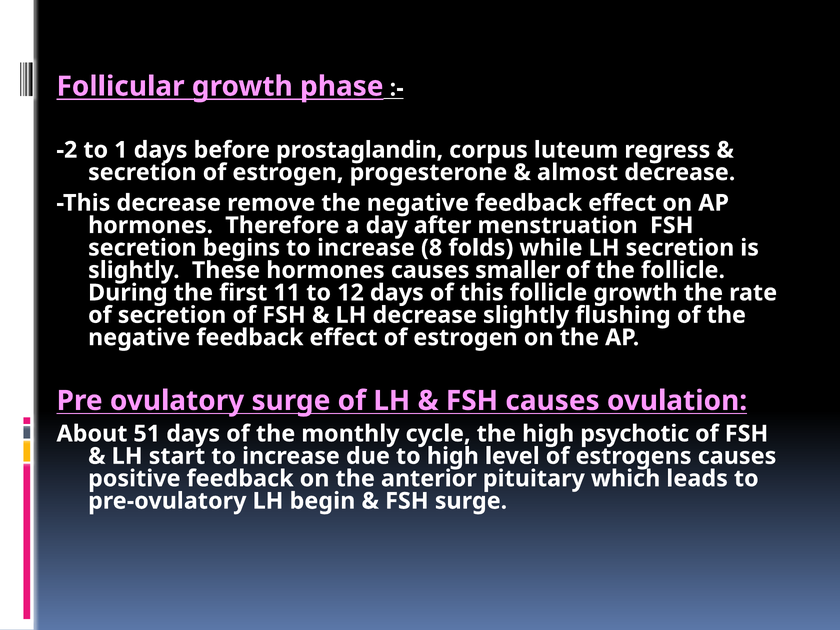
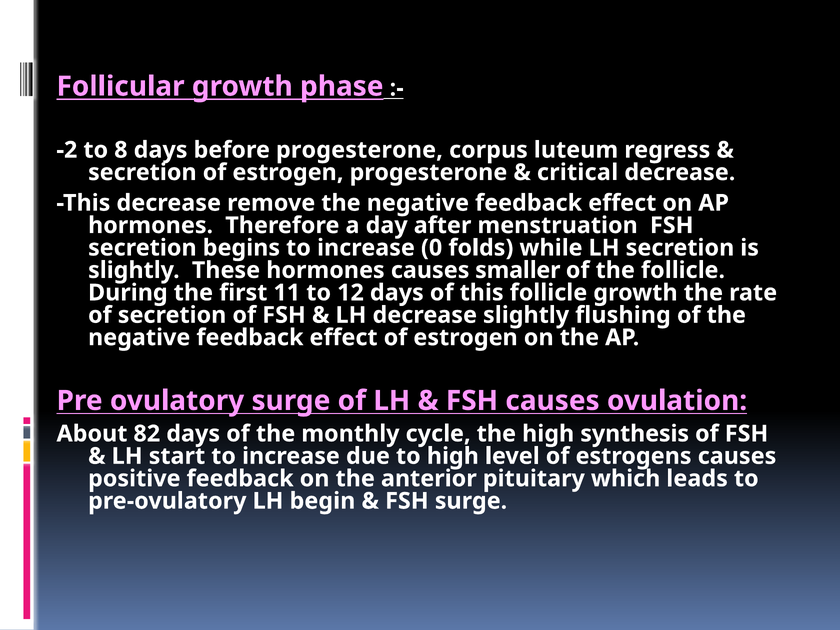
1: 1 -> 8
before prostaglandin: prostaglandin -> progesterone
almost: almost -> critical
8: 8 -> 0
51: 51 -> 82
psychotic: psychotic -> synthesis
